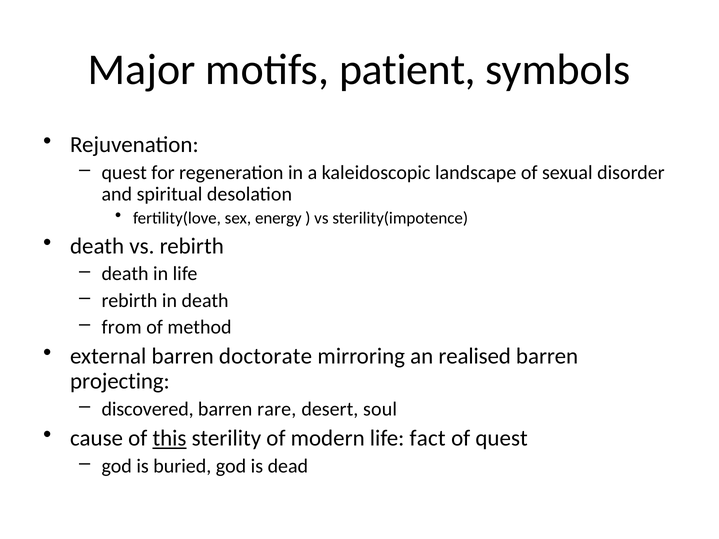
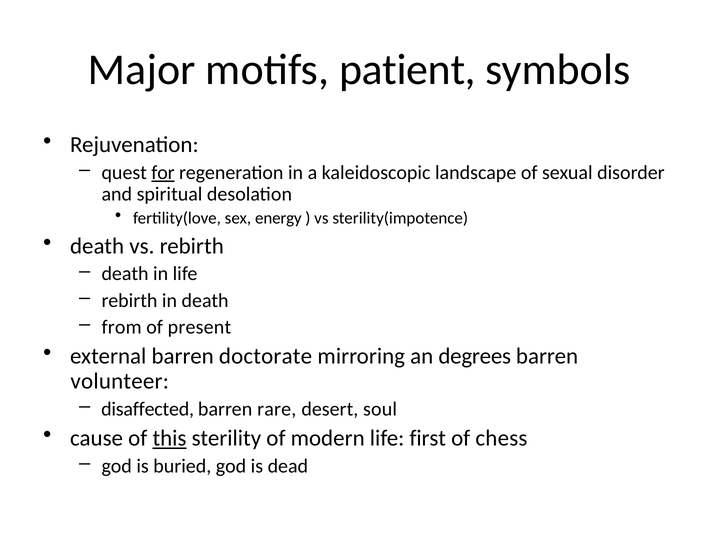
for underline: none -> present
method: method -> present
realised: realised -> degrees
projecting: projecting -> volunteer
discovered: discovered -> disaffected
fact: fact -> first
of quest: quest -> chess
